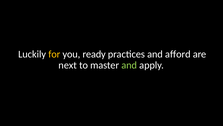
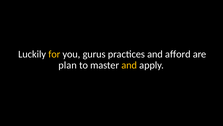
ready: ready -> gurus
next: next -> plan
and at (129, 65) colour: light green -> yellow
